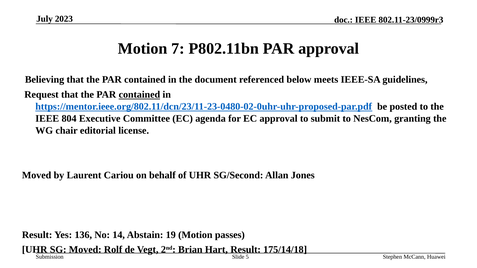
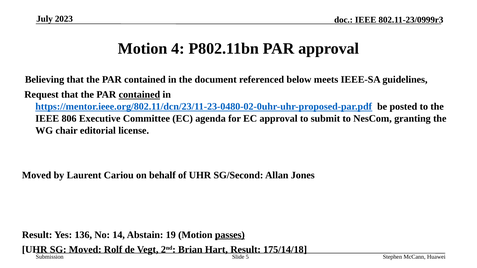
7: 7 -> 4
804: 804 -> 806
passes underline: none -> present
